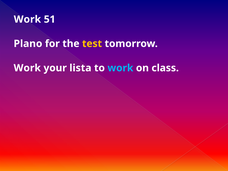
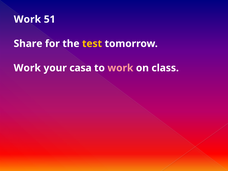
Plano: Plano -> Share
lista: lista -> casa
work at (120, 68) colour: light blue -> pink
